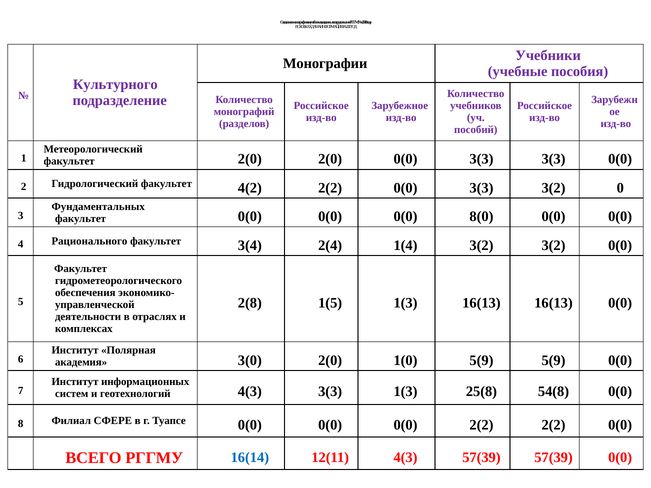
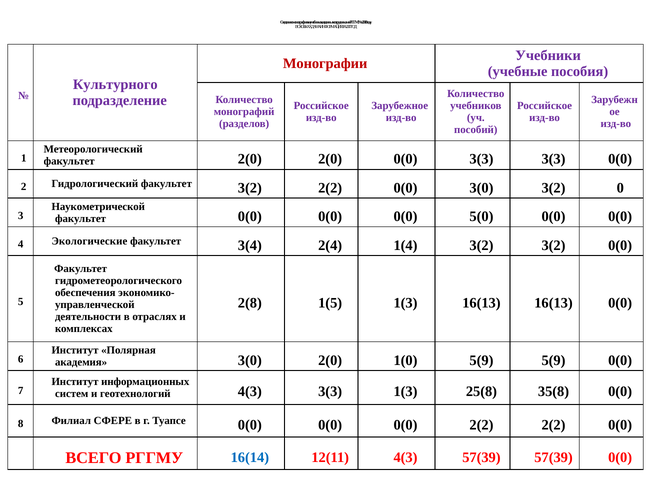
Монографии colour: black -> red
факультет 4(2: 4(2 -> 3(2
2(2 0(0 3(3: 3(3 -> 3(0
Фундаментальных: Фундаментальных -> Наукометрической
8(0: 8(0 -> 5(0
Рационального: Рационального -> Экологические
54(8: 54(8 -> 35(8
